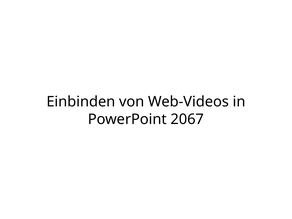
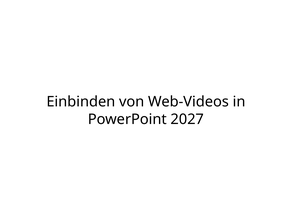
2067: 2067 -> 2027
